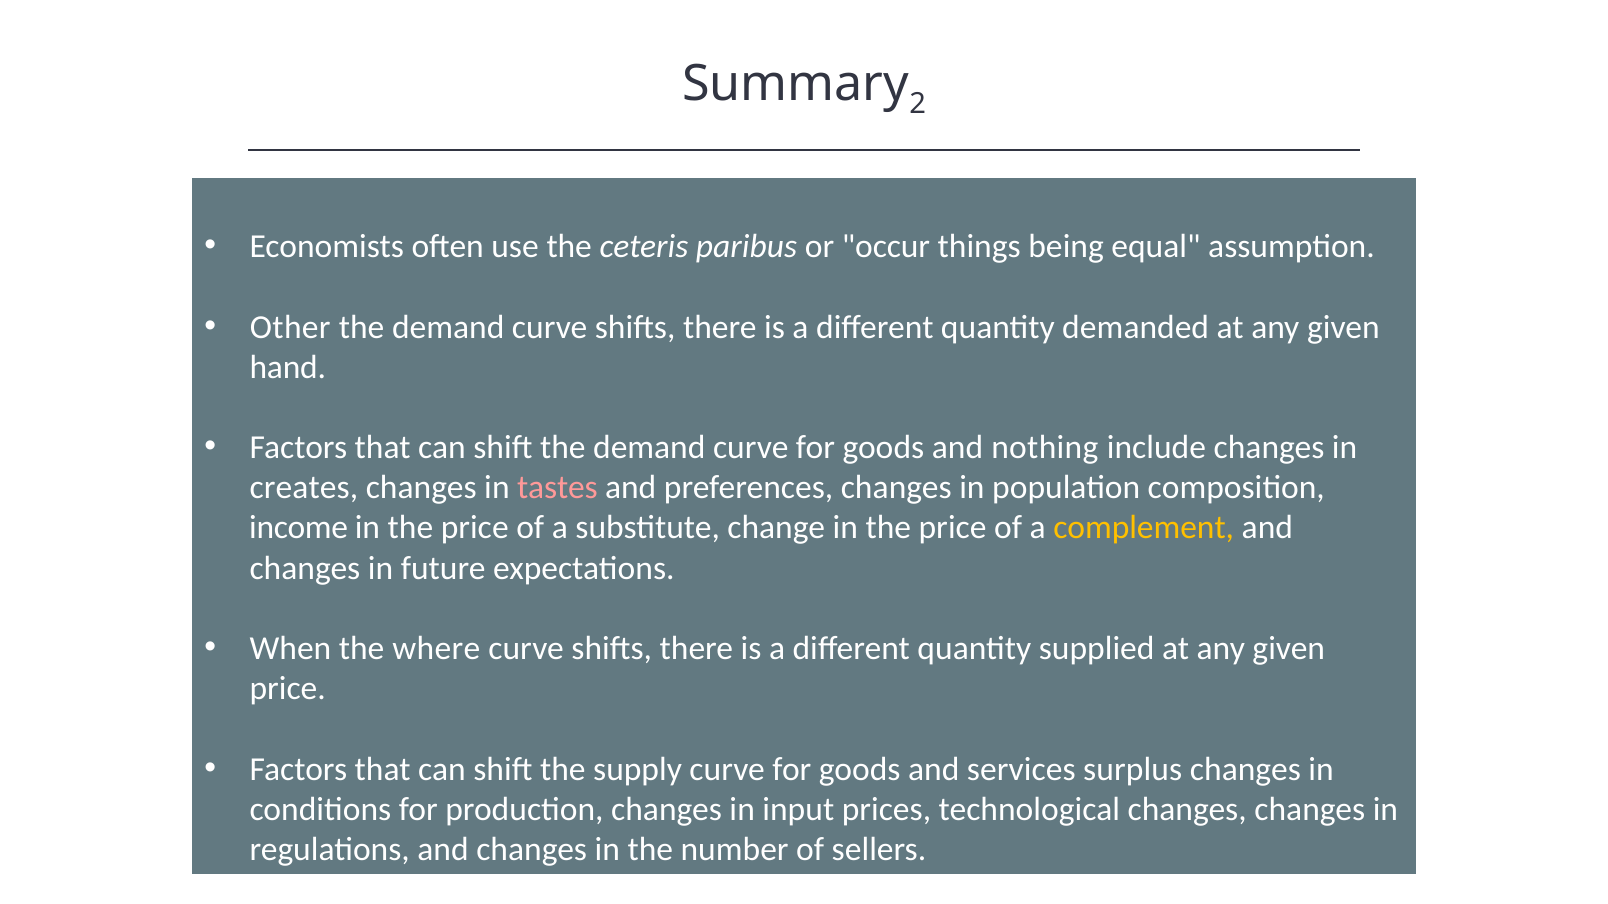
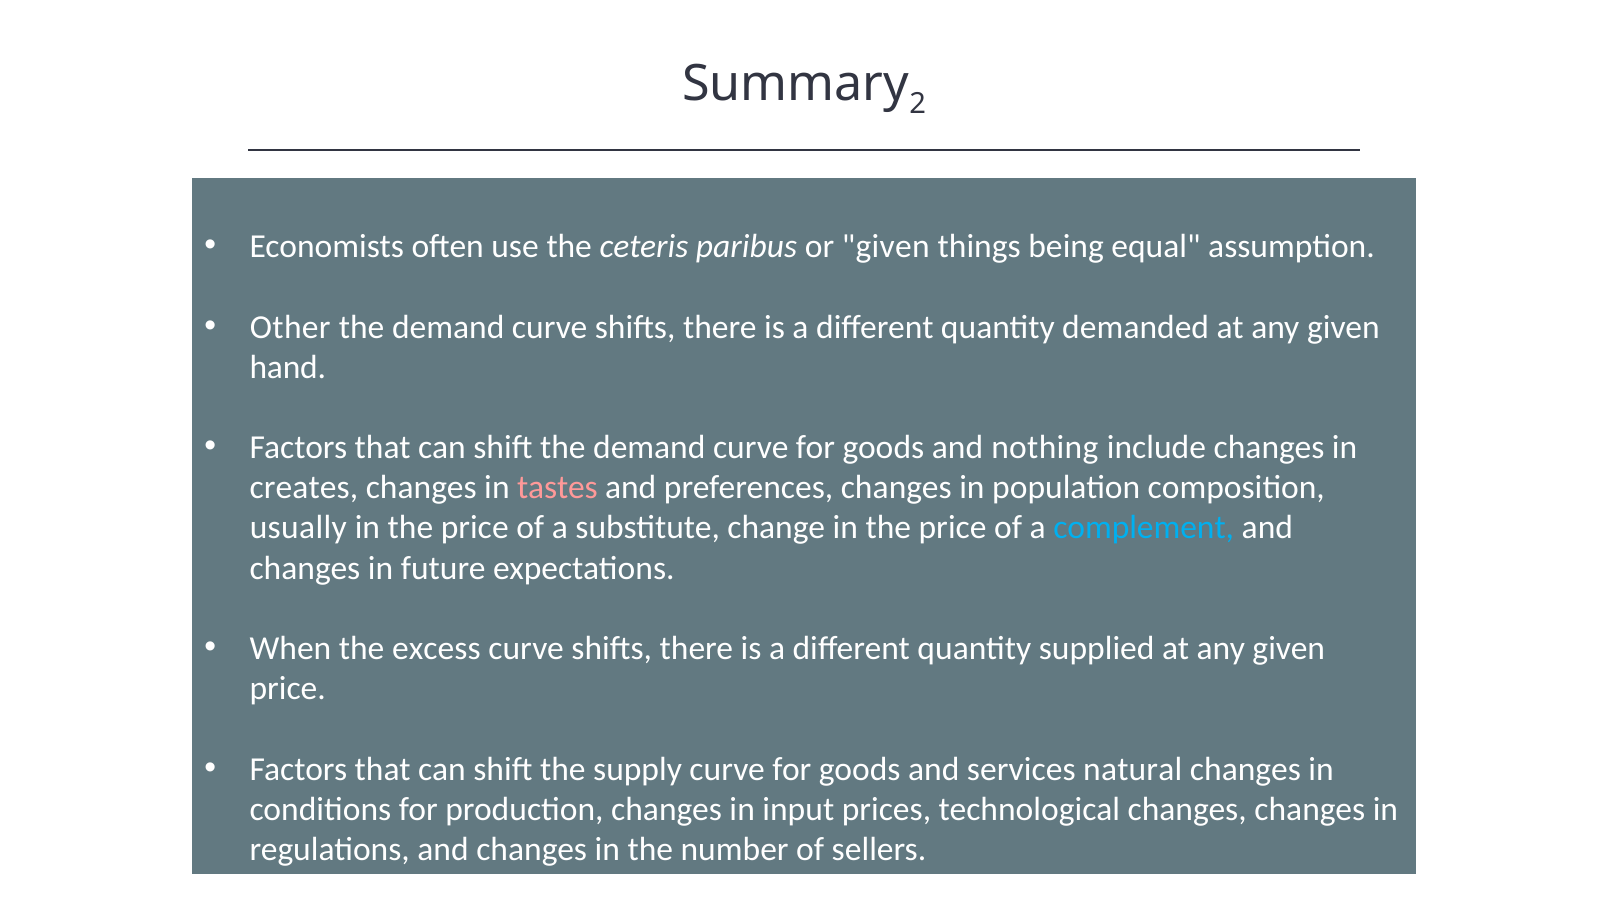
or occur: occur -> given
income: income -> usually
complement colour: yellow -> light blue
where: where -> excess
surplus: surplus -> natural
